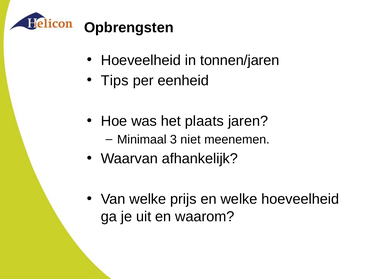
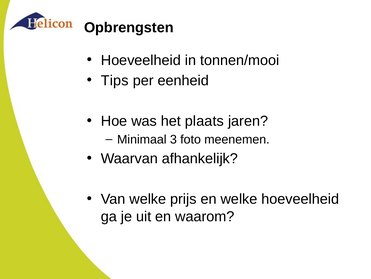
tonnen/jaren: tonnen/jaren -> tonnen/mooi
niet: niet -> foto
